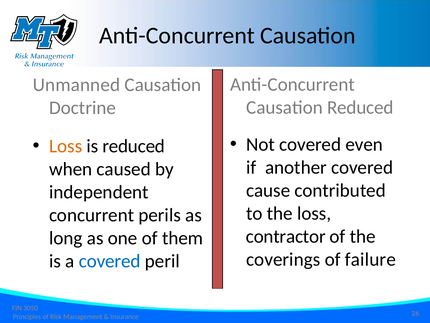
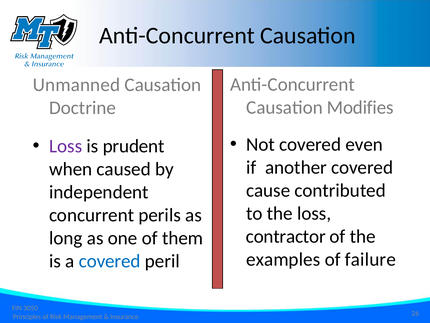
Causation Reduced: Reduced -> Modifies
Loss at (66, 146) colour: orange -> purple
is reduced: reduced -> prudent
coverings: coverings -> examples
